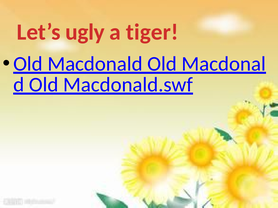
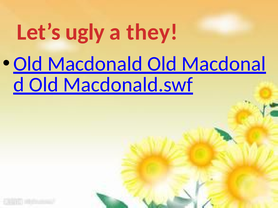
tiger: tiger -> they
